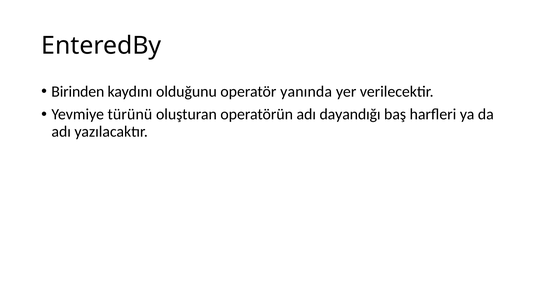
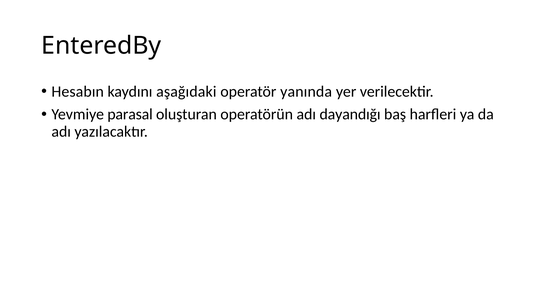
Birinden: Birinden -> Hesabın
olduğunu: olduğunu -> aşağıdaki
türünü: türünü -> parasal
